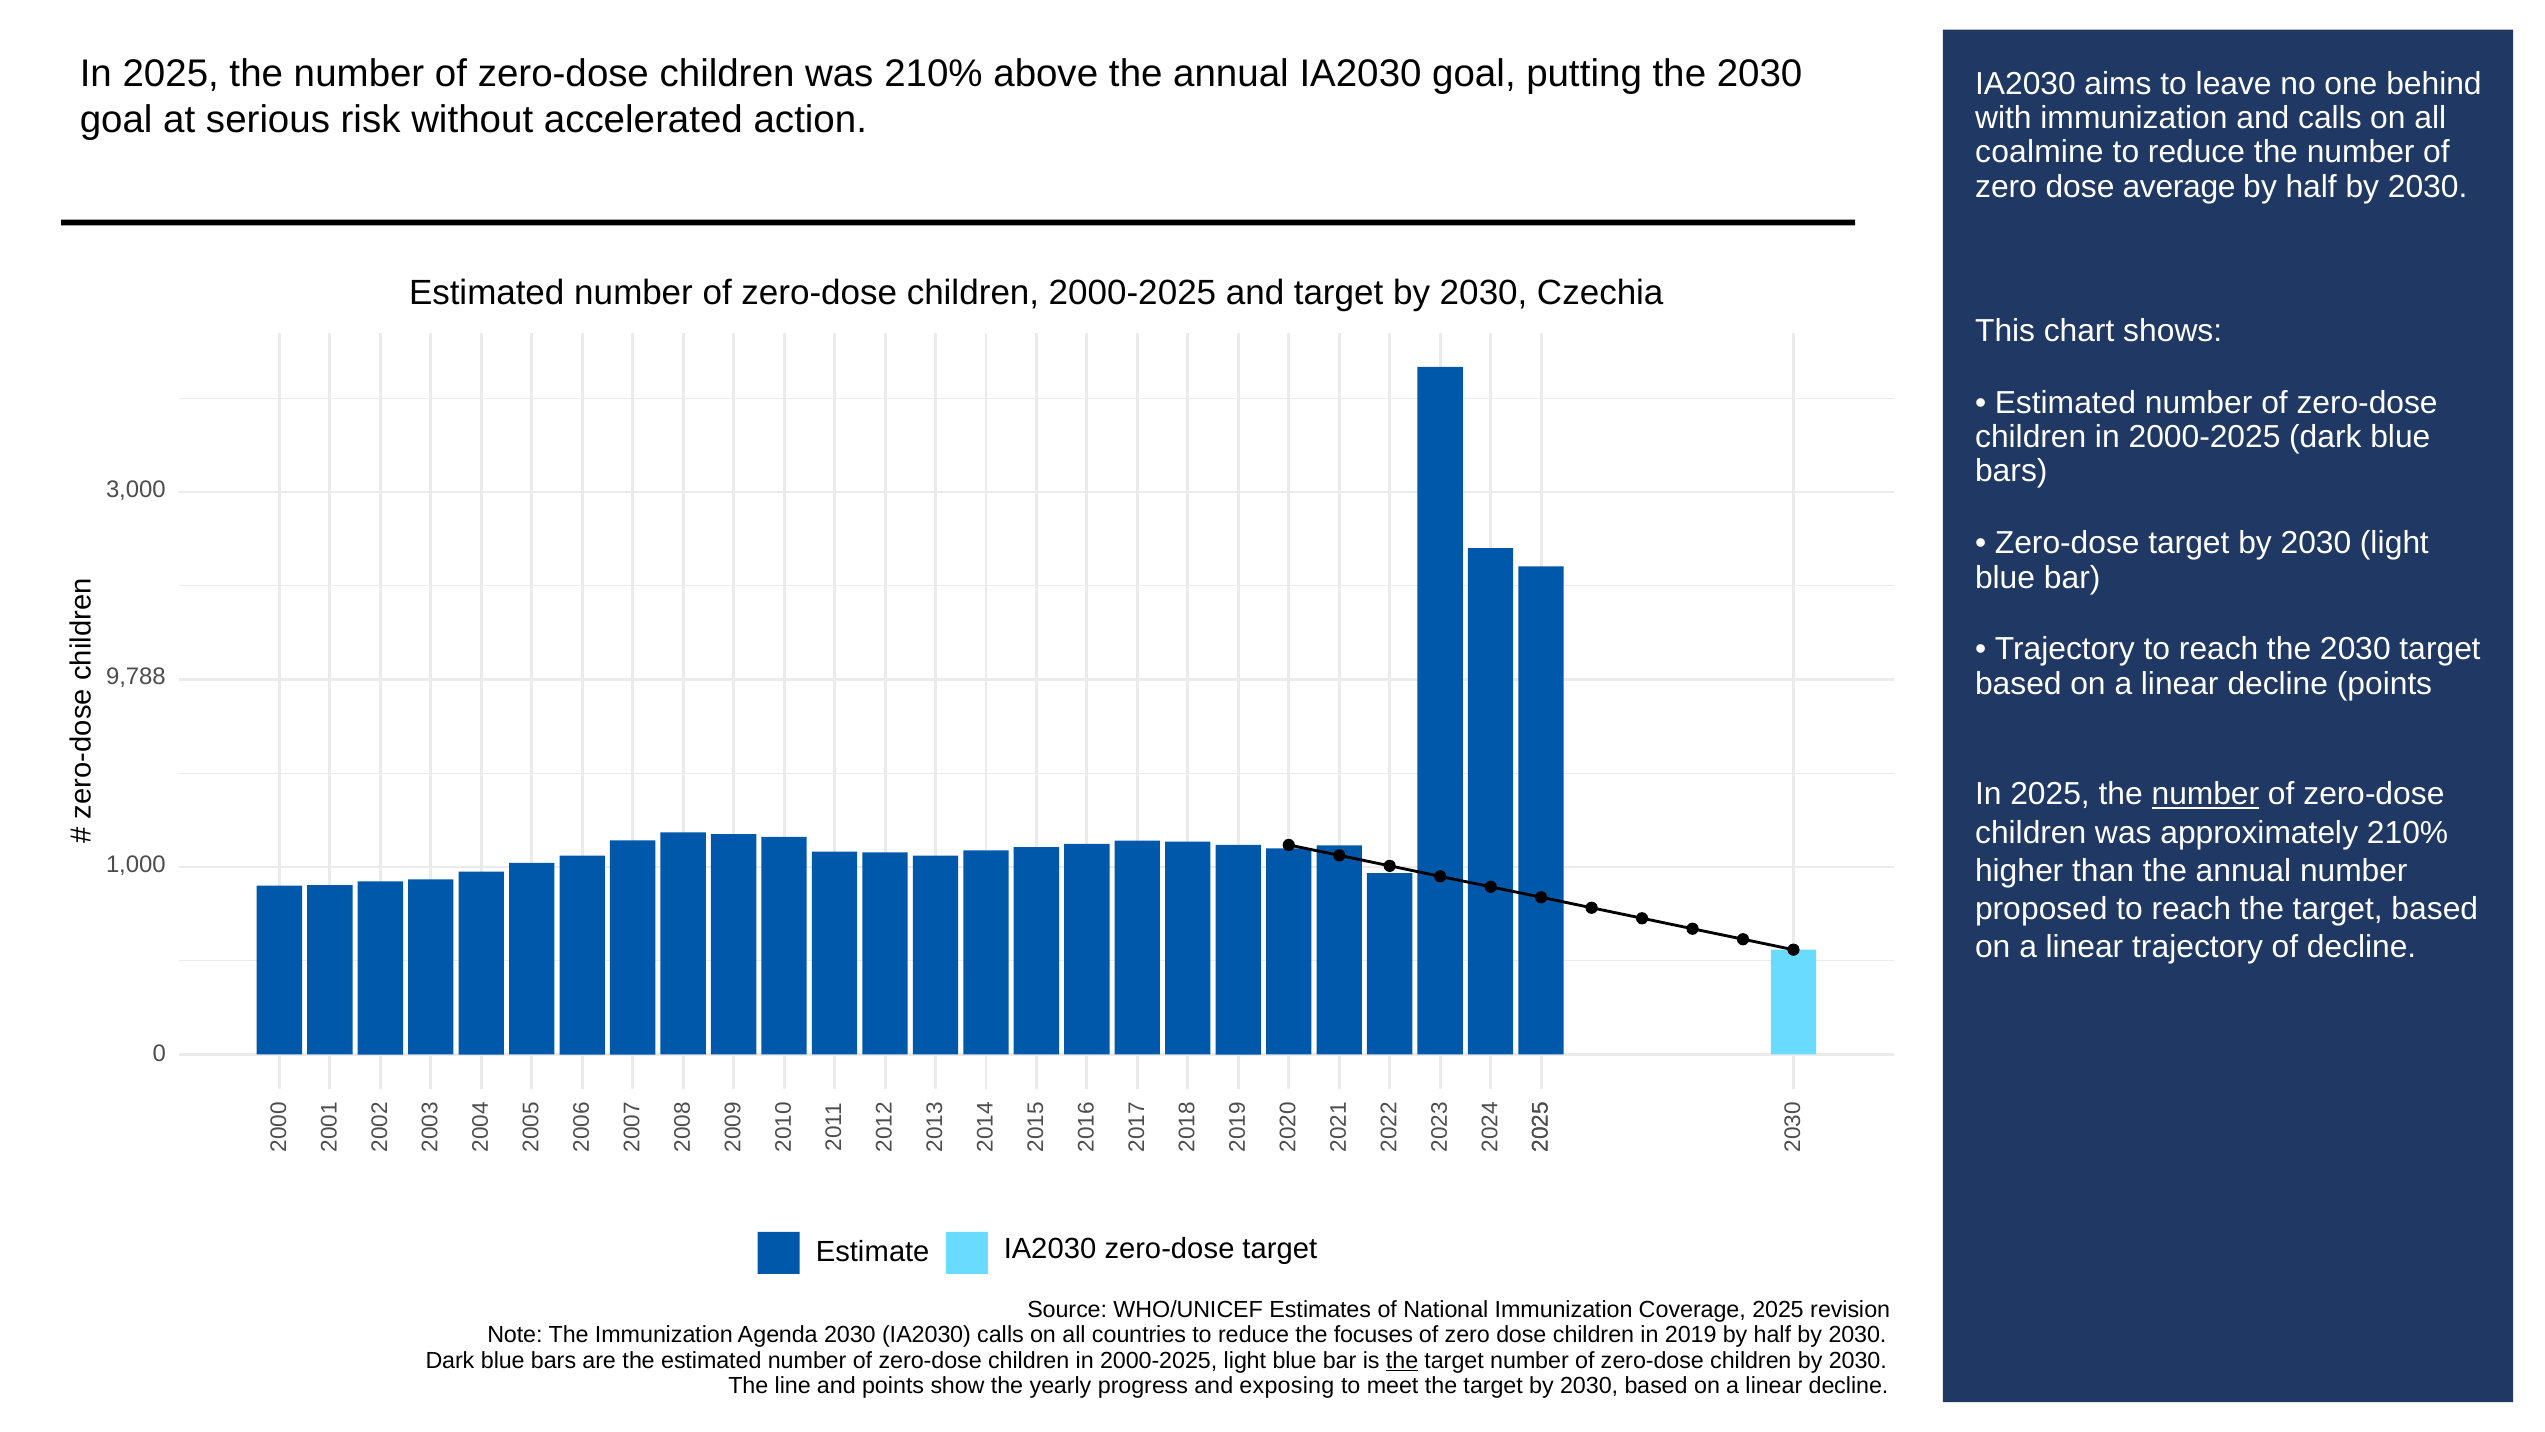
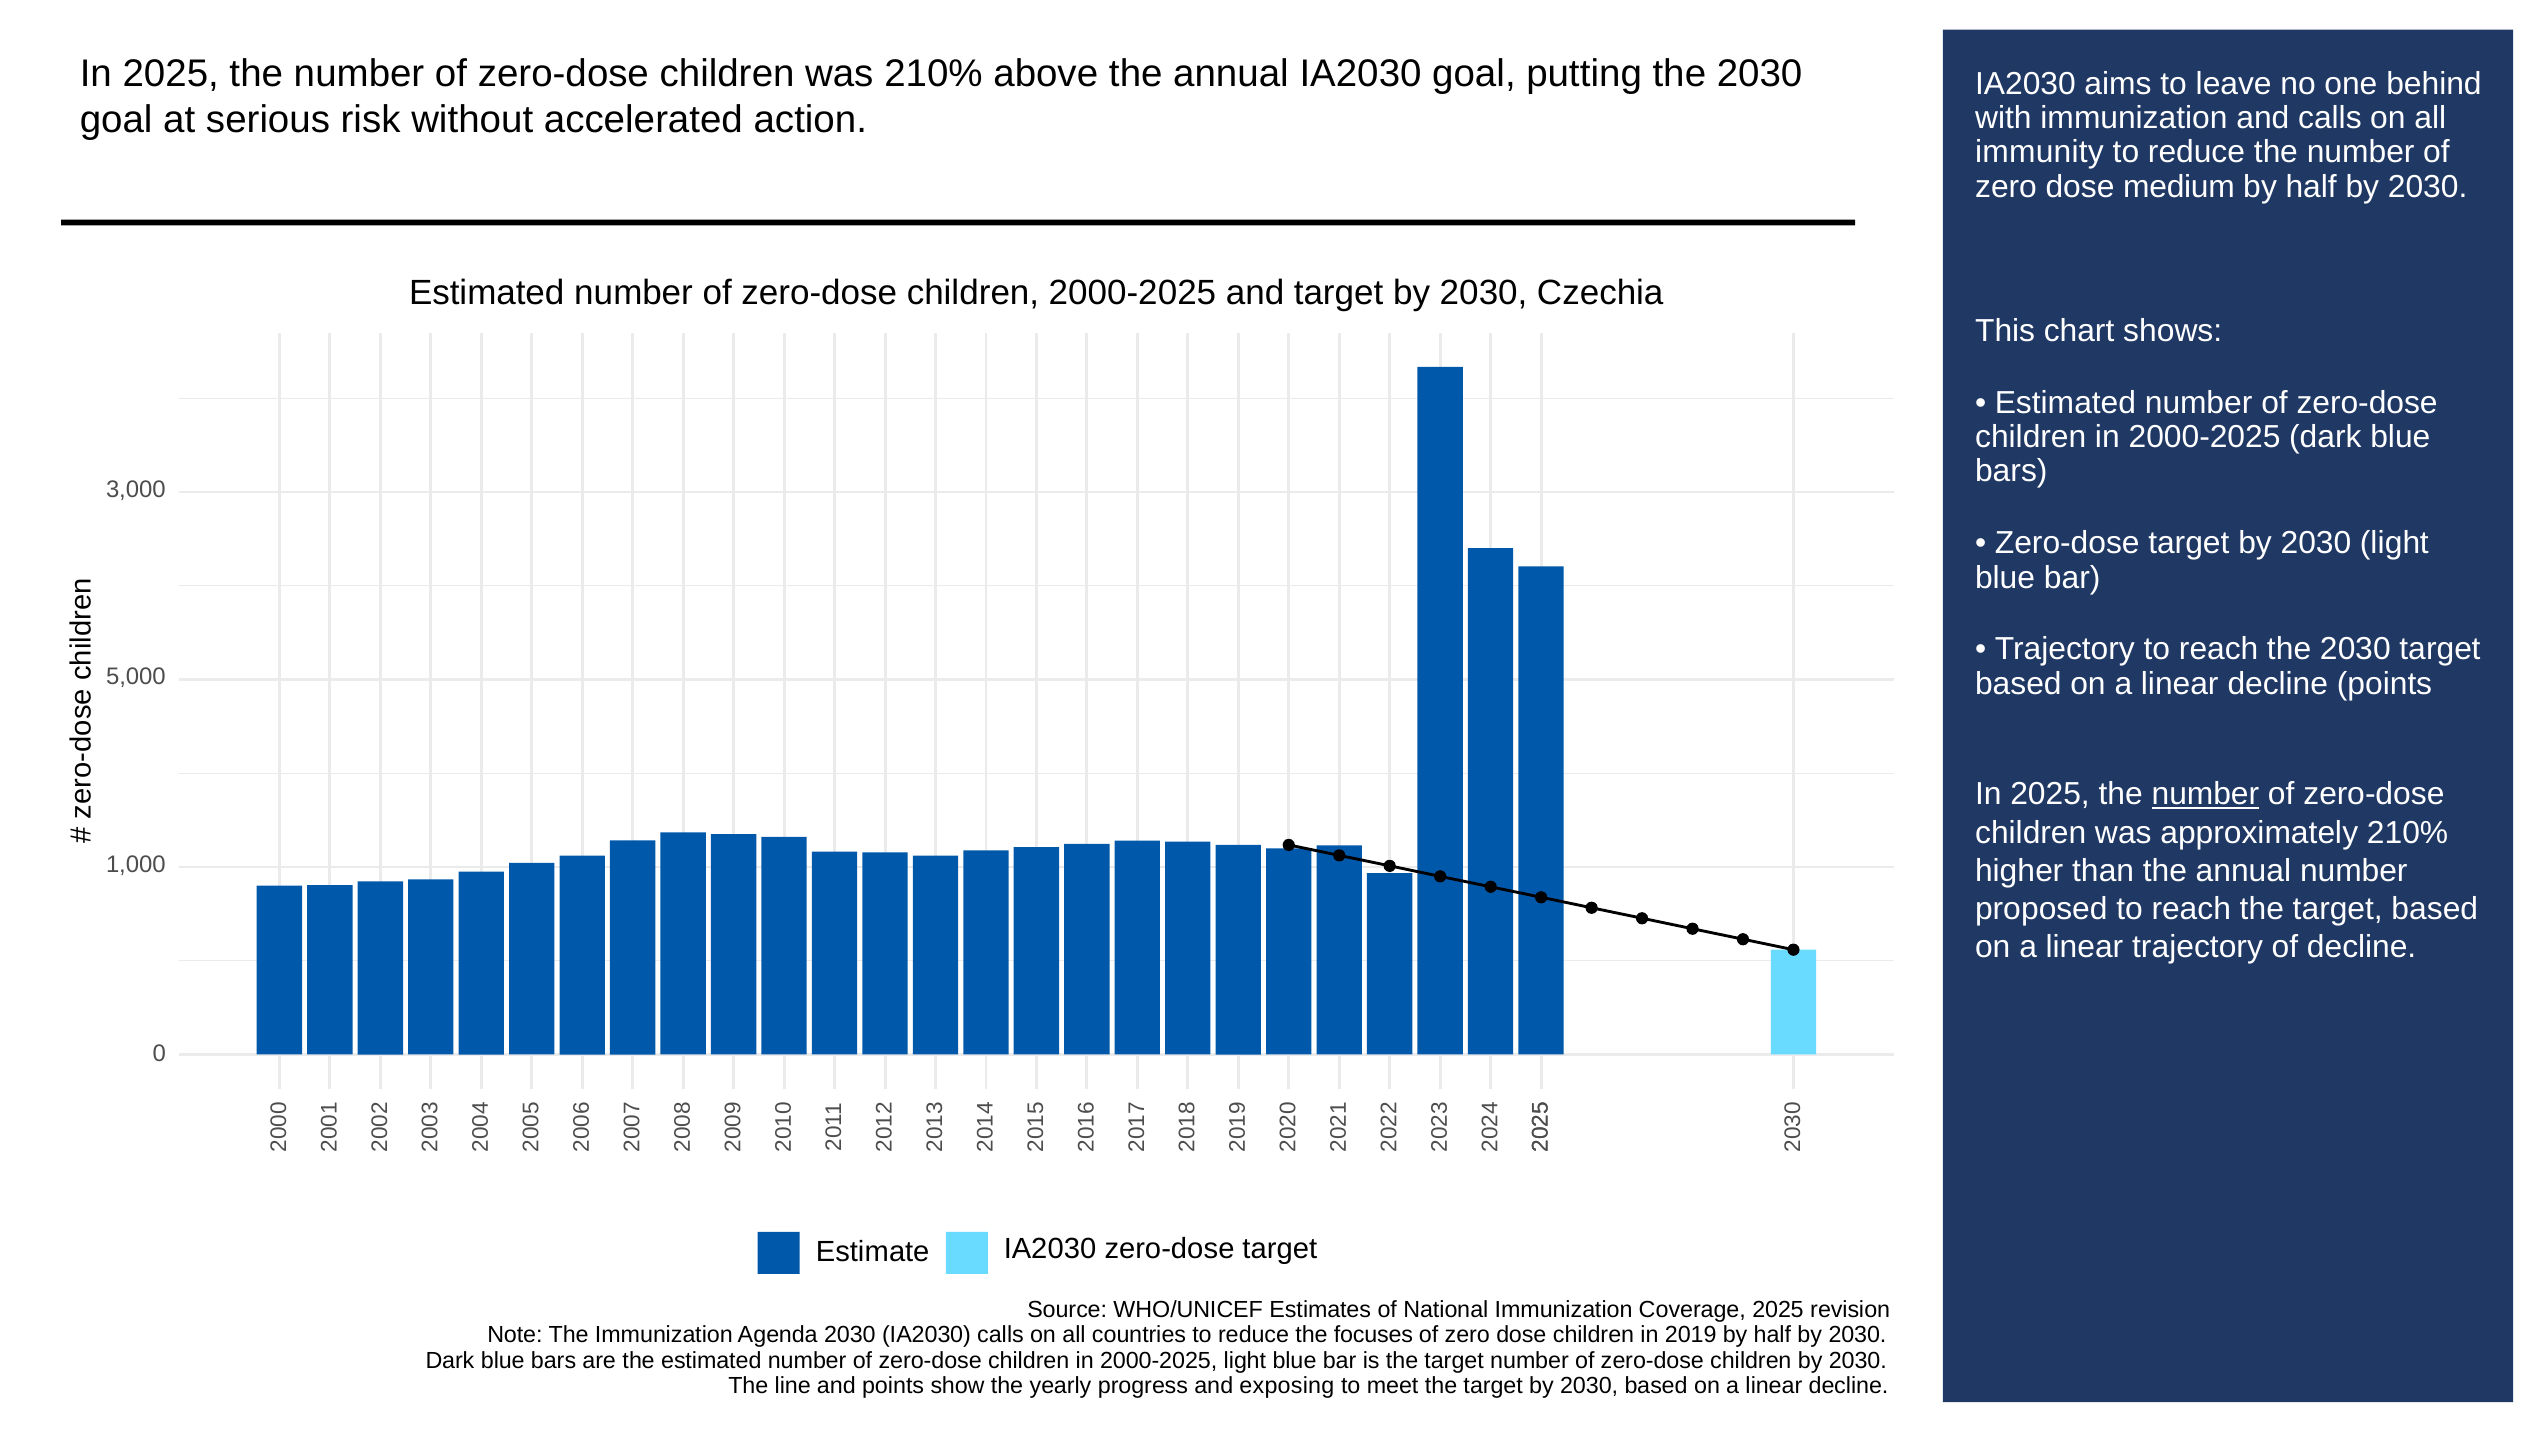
coalmine: coalmine -> immunity
average: average -> medium
9,788: 9,788 -> 5,000
the at (1402, 1360) underline: present -> none
